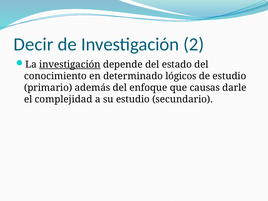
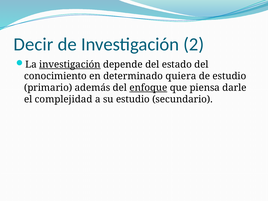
lógicos: lógicos -> quiera
enfoque underline: none -> present
causas: causas -> piensa
